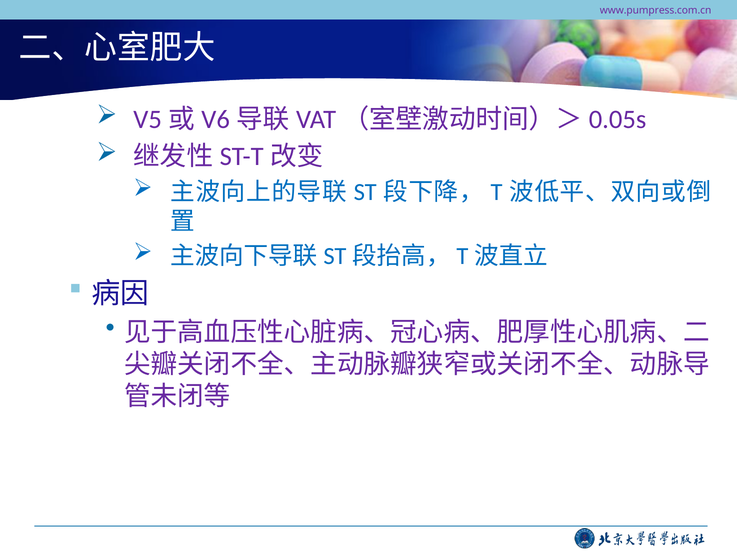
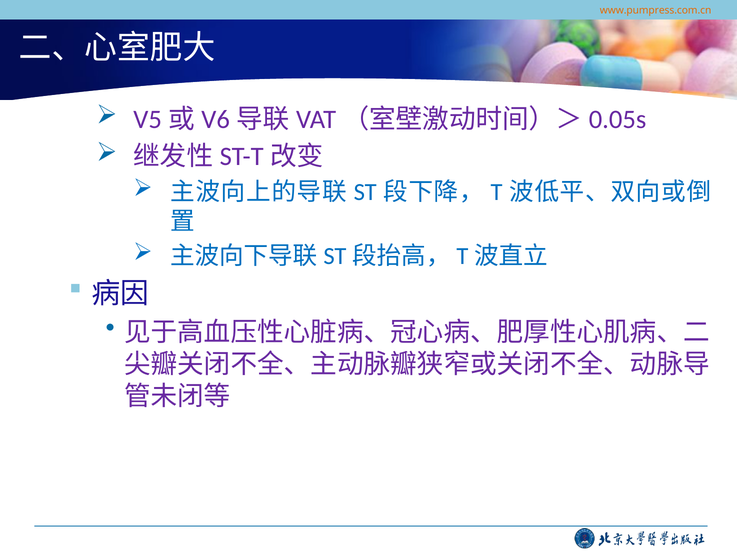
www.pumpress.com.cn colour: purple -> orange
